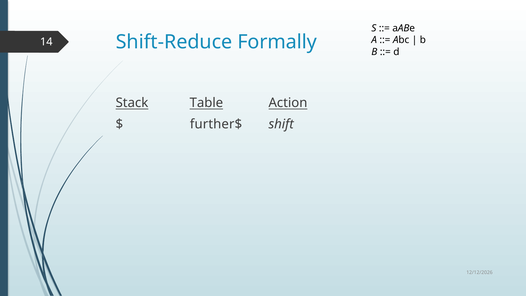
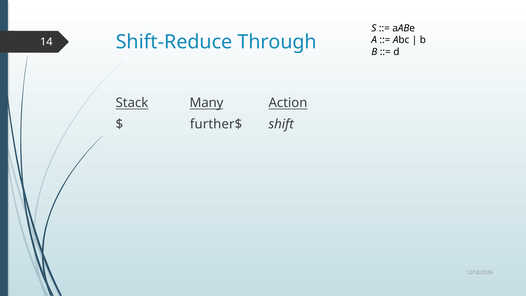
Formally: Formally -> Through
Table: Table -> Many
